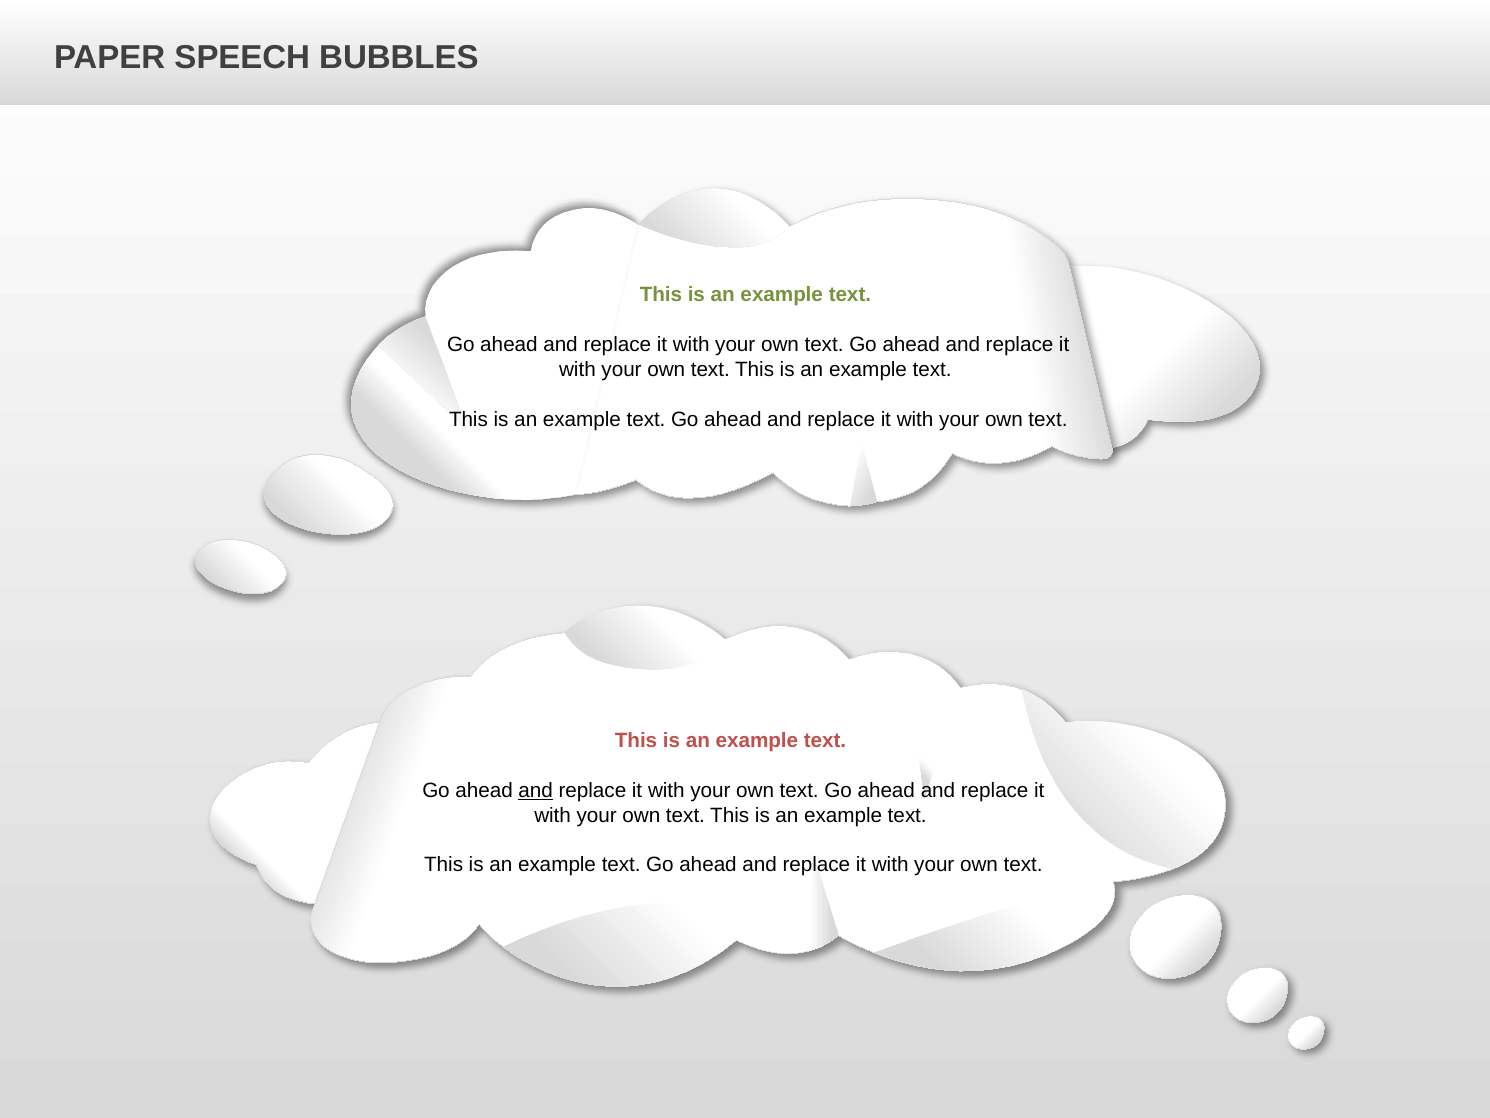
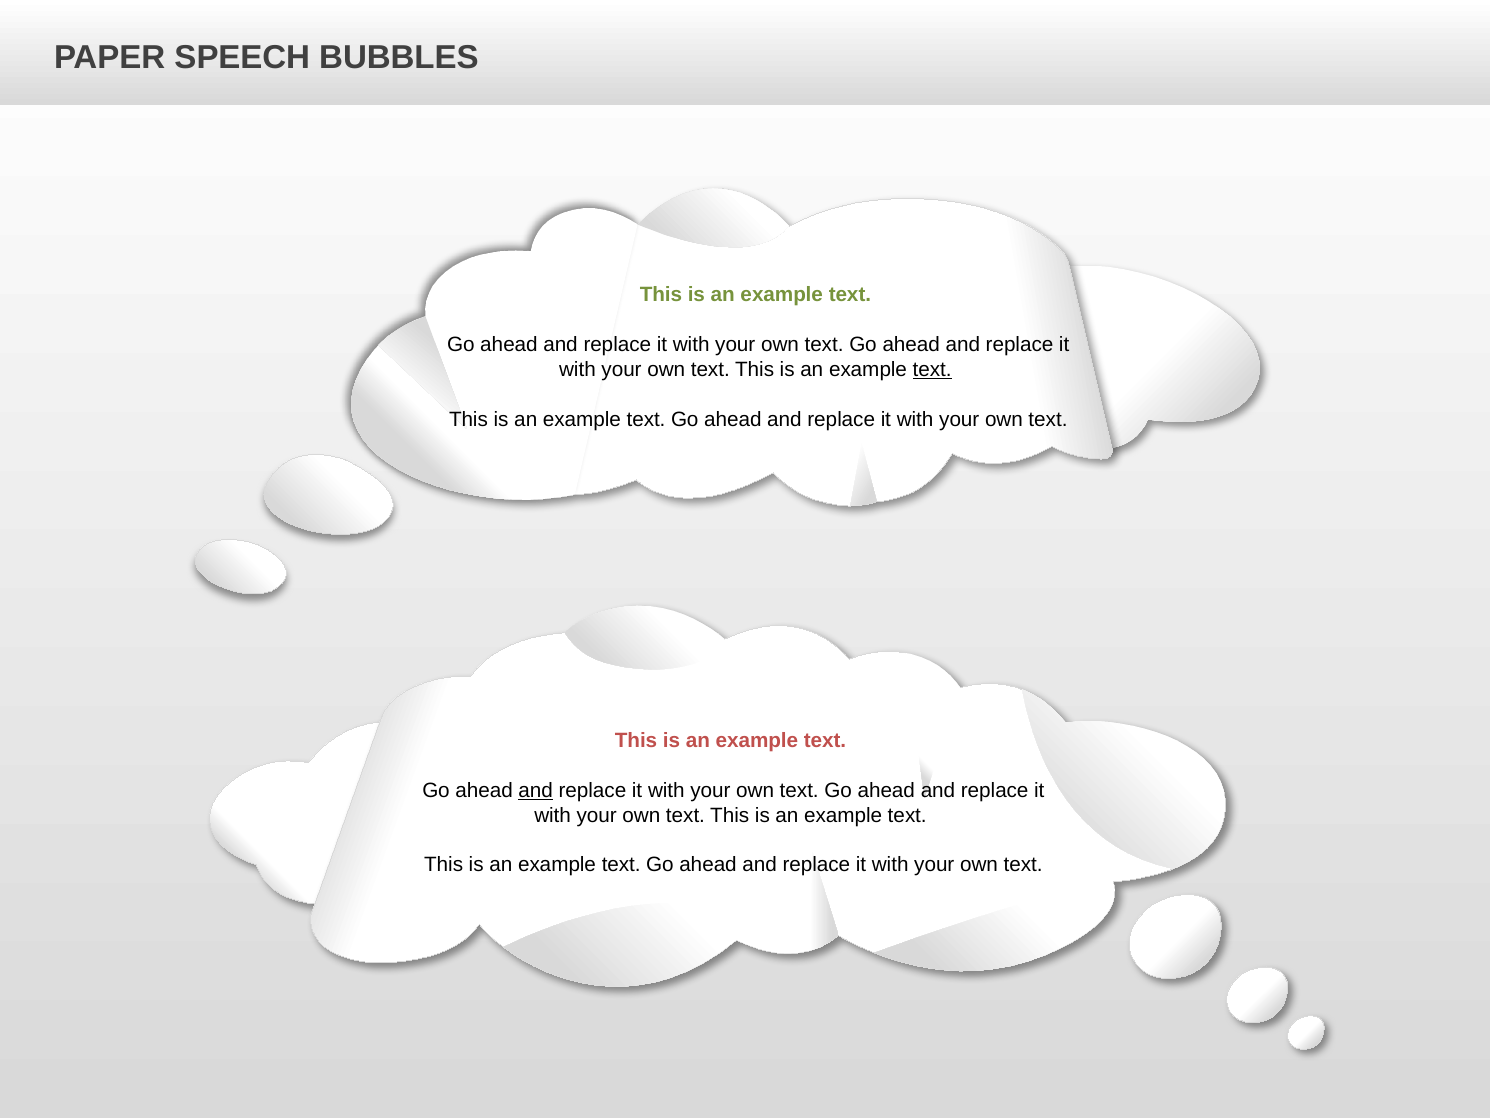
text at (932, 369) underline: none -> present
